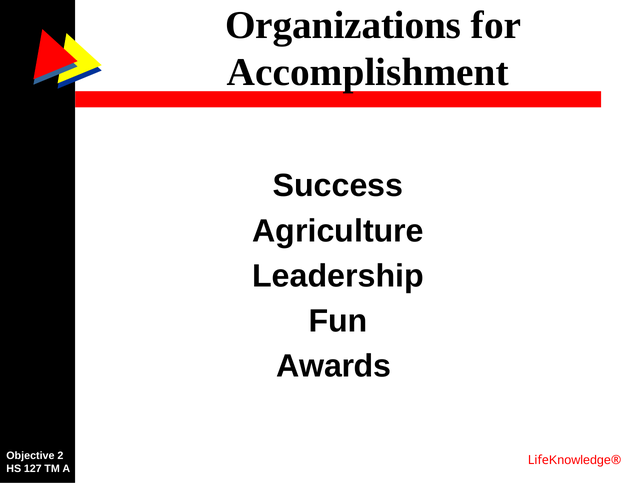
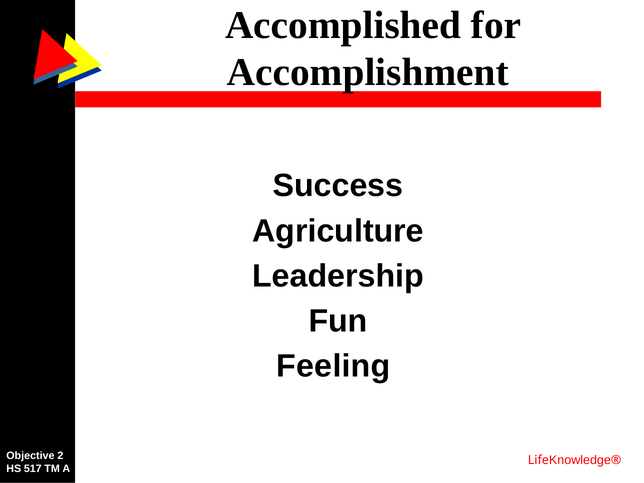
Organizations: Organizations -> Accomplished
Awards: Awards -> Feeling
127: 127 -> 517
